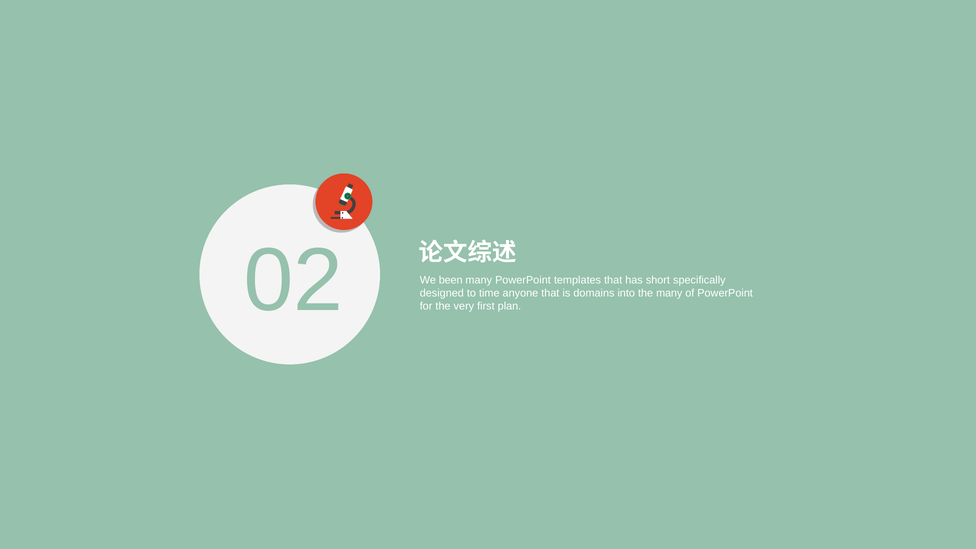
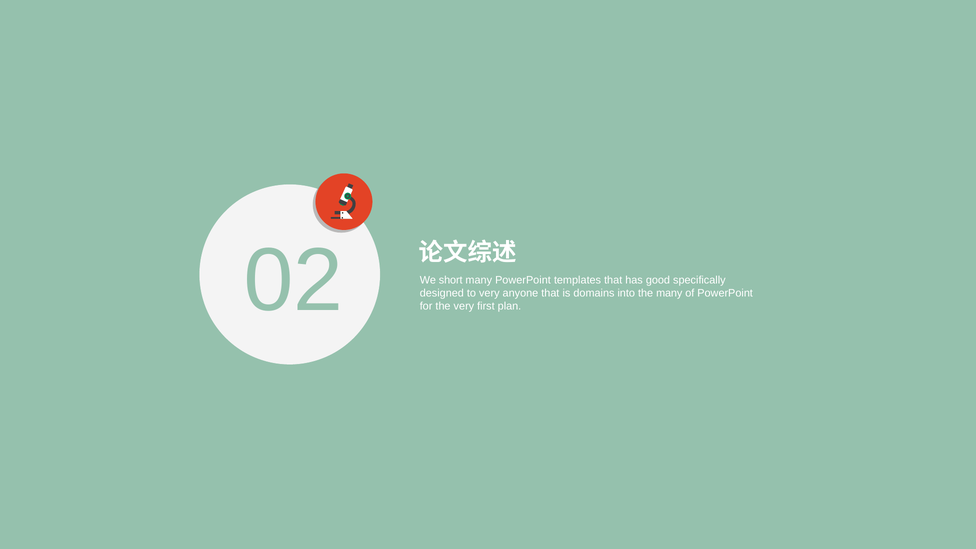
been: been -> short
short: short -> good
to time: time -> very
